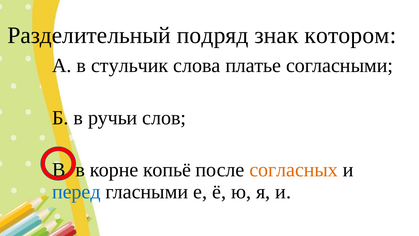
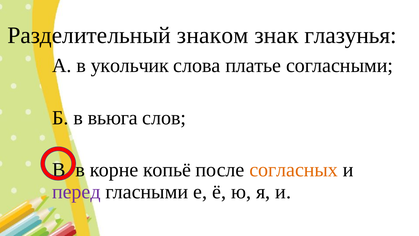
подряд: подряд -> знаком
котором: котором -> глазунья
стульчик: стульчик -> укольчик
ручьи: ручьи -> вьюга
перед colour: blue -> purple
